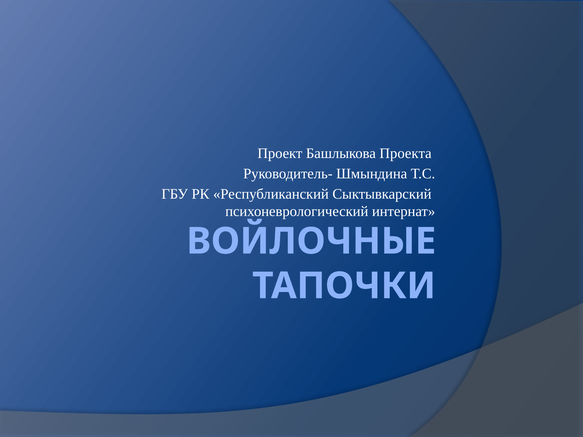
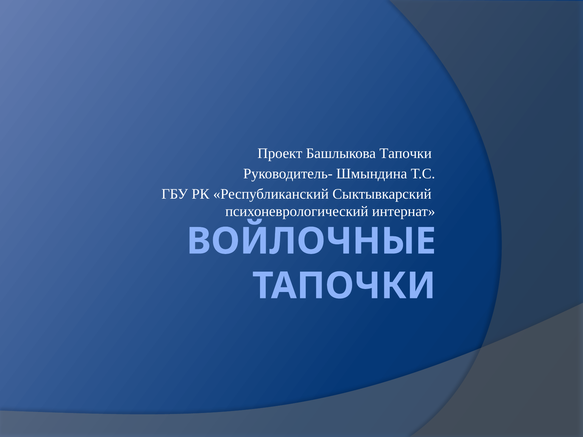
Башлыкова Проекта: Проекта -> Тапочки
